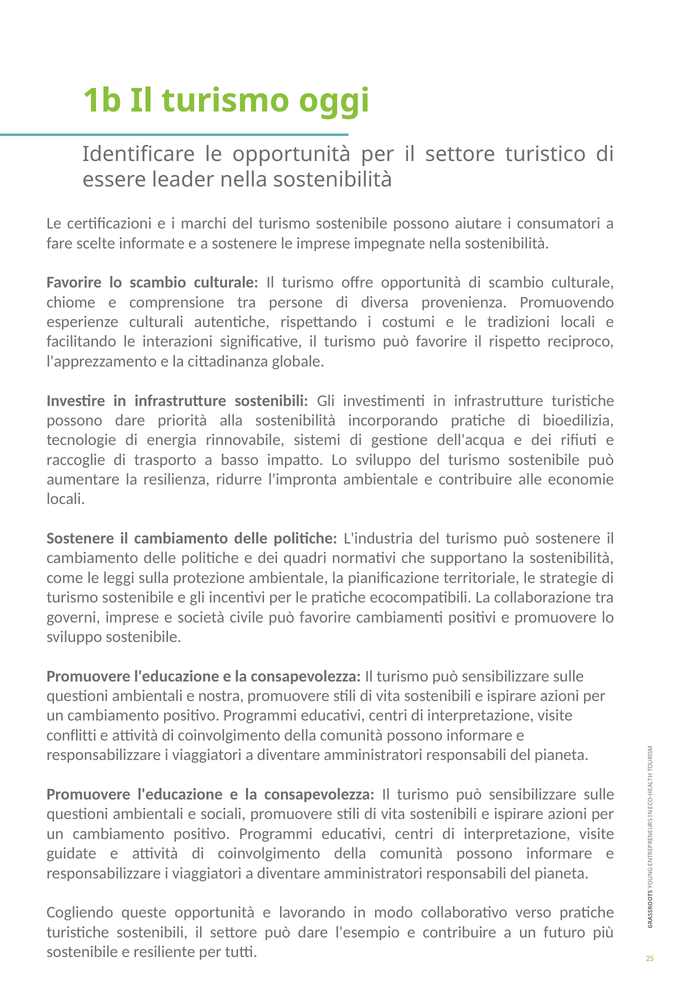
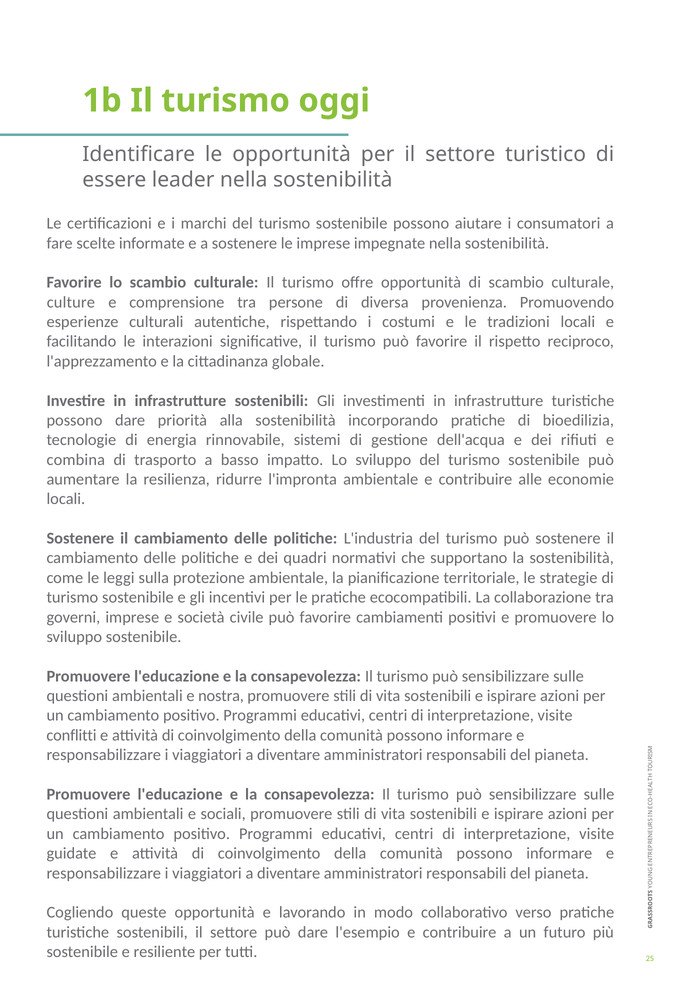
chiome: chiome -> culture
raccoglie: raccoglie -> combina
